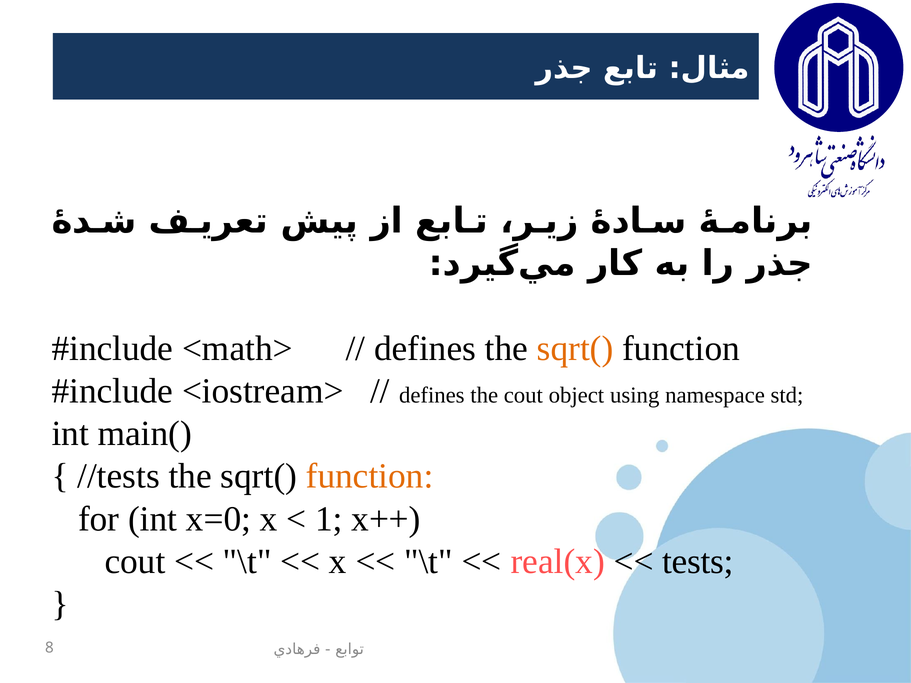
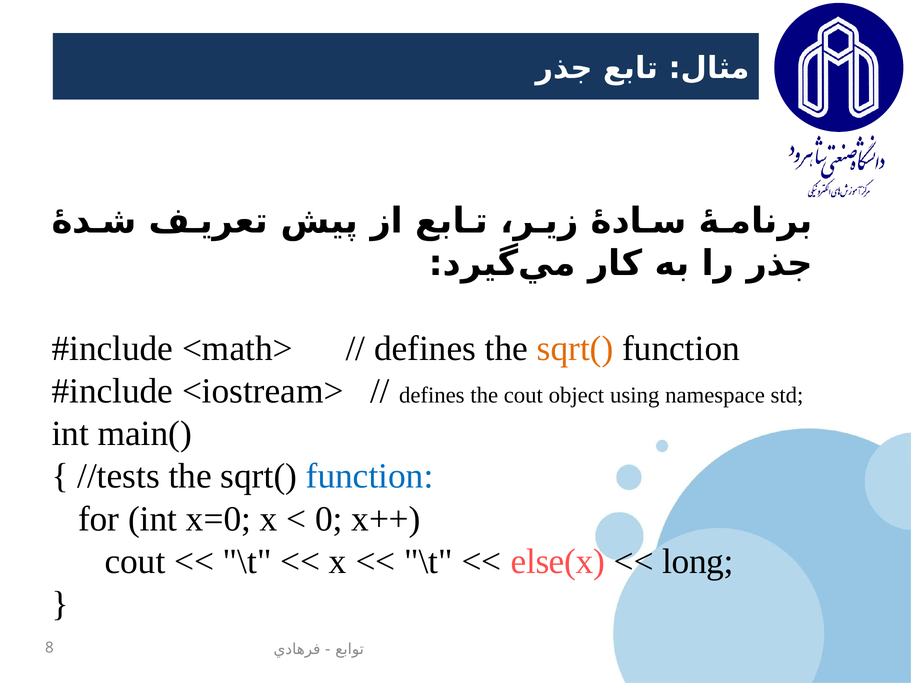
function at (370, 476) colour: orange -> blue
1 at (329, 519): 1 -> 0
real(x: real(x -> else(x
tests: tests -> long
